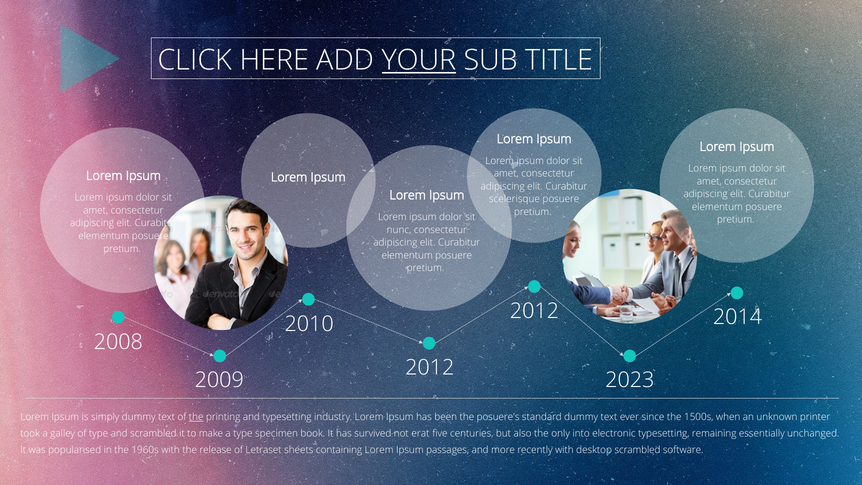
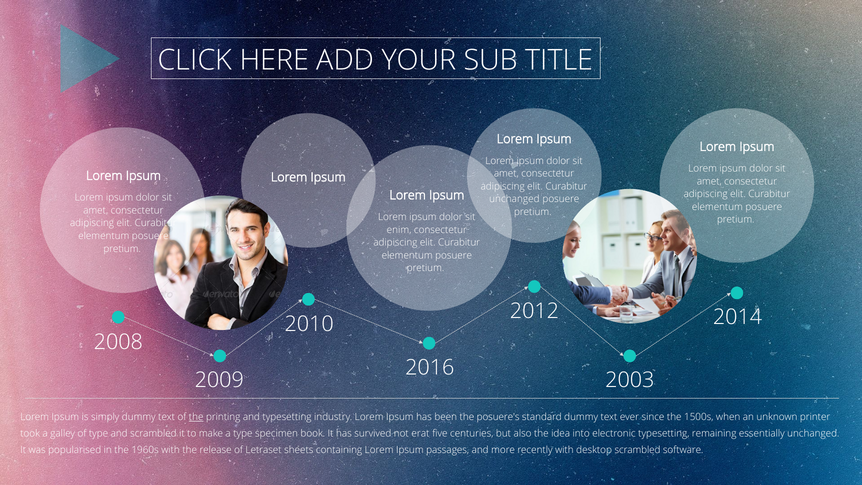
YOUR underline: present -> none
scelerisque at (514, 199): scelerisque -> unchanged
nunc: nunc -> enim
2012 at (430, 367): 2012 -> 2016
2023: 2023 -> 2003
only: only -> idea
